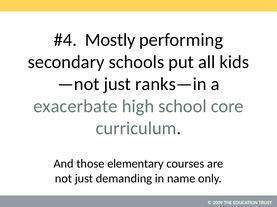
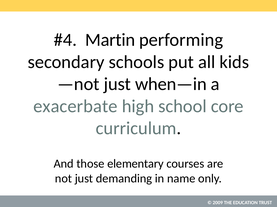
Mostly: Mostly -> Martin
ranks—in: ranks—in -> when—in
